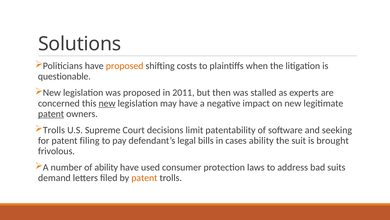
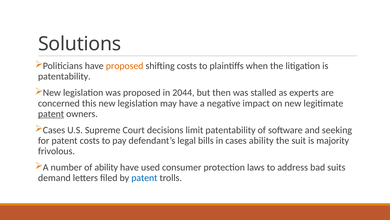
questionable at (64, 76): questionable -> patentability
2011: 2011 -> 2044
new at (107, 103) underline: present -> none
Trolls at (54, 130): Trolls -> Cases
patent filing: filing -> costs
brought: brought -> majority
patent at (144, 178) colour: orange -> blue
